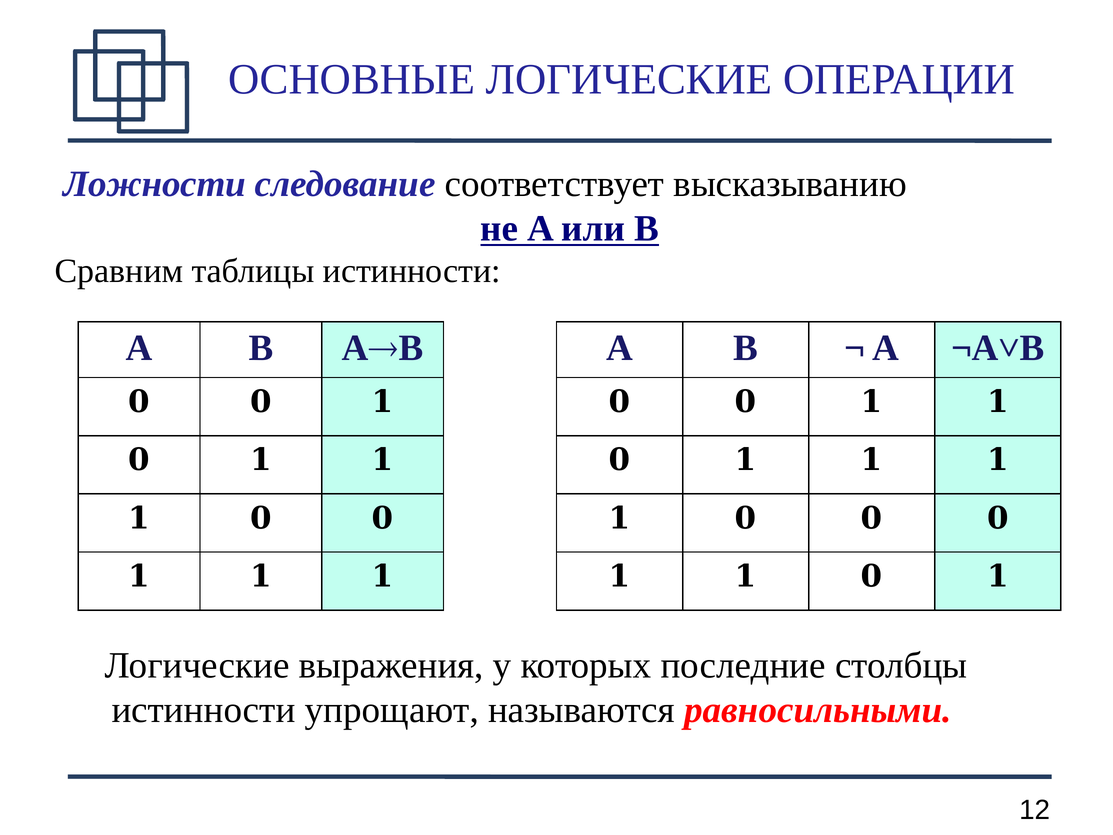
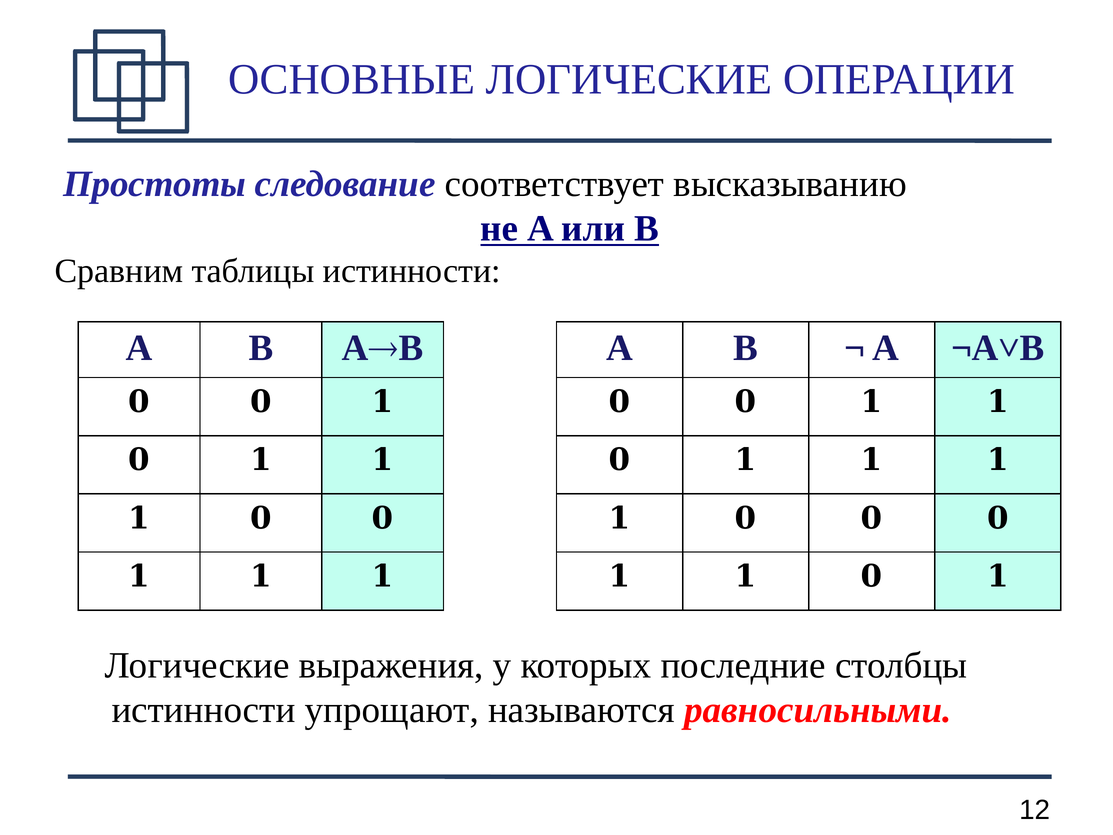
Ложности: Ложности -> Простоты
